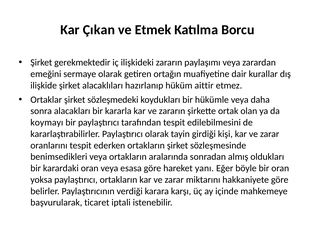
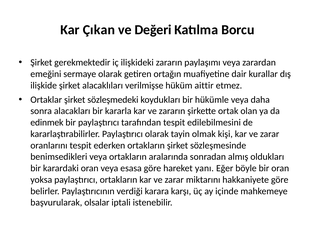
Etmek: Etmek -> Değeri
hazırlanıp: hazırlanıp -> verilmişse
koymayı: koymayı -> edinmek
girdiği: girdiği -> olmak
ticaret: ticaret -> olsalar
